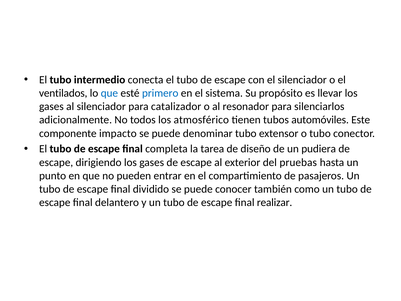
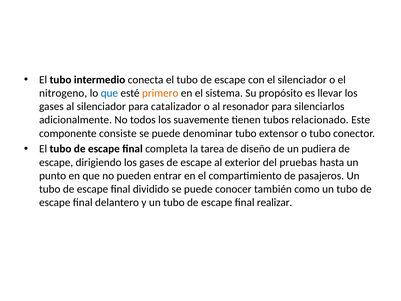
ventilados: ventilados -> nitrogeno
primero colour: blue -> orange
atmosférico: atmosférico -> suavemente
automóviles: automóviles -> relacionado
impacto: impacto -> consiste
